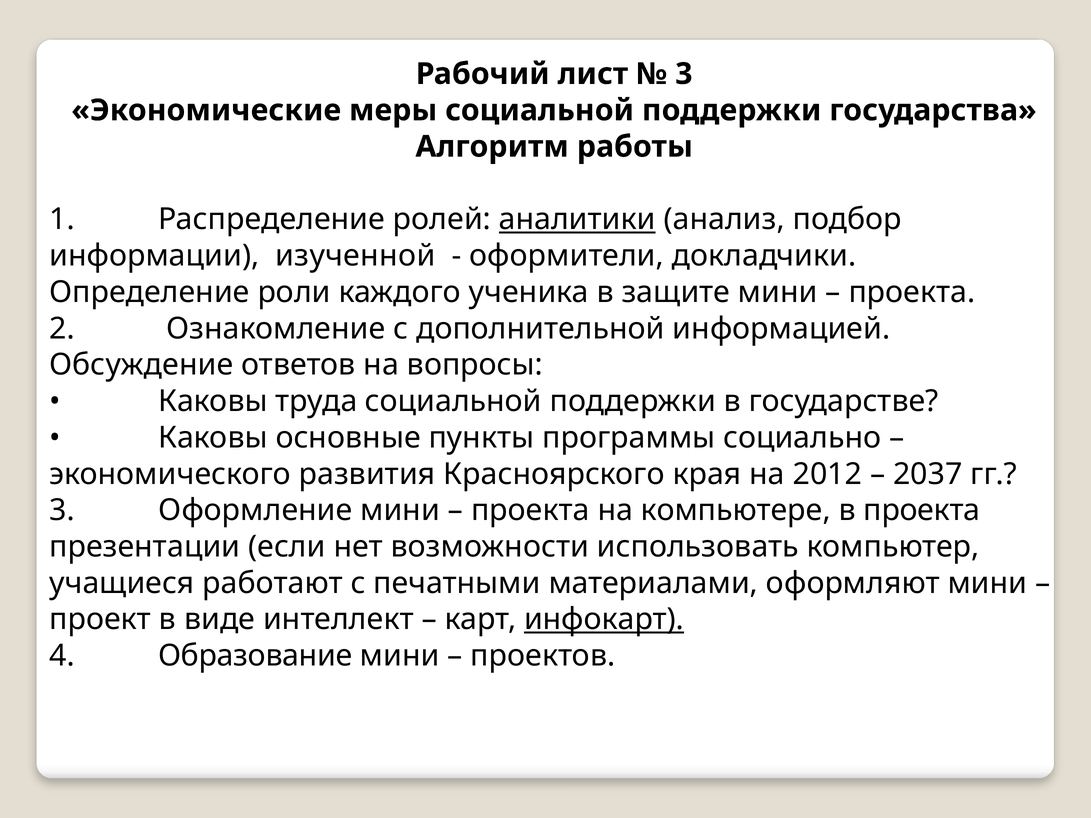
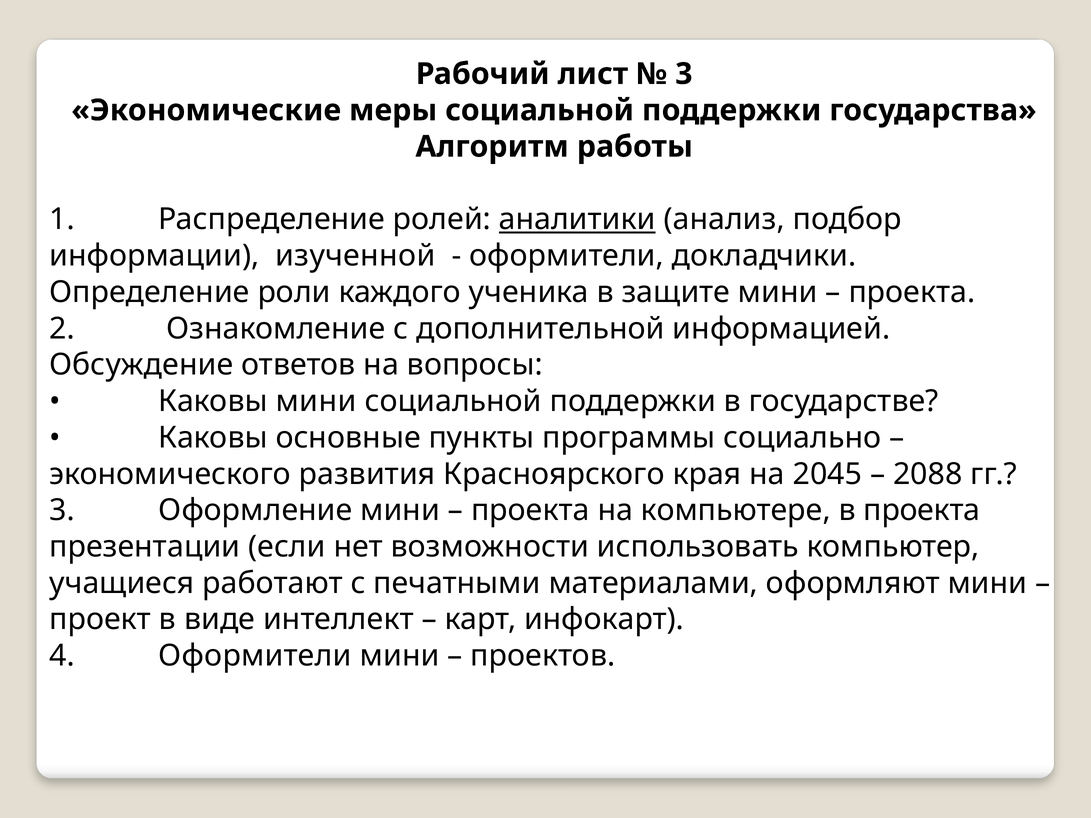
Каковы труда: труда -> мини
2012: 2012 -> 2045
2037: 2037 -> 2088
инфокарт underline: present -> none
4 Образование: Образование -> Оформители
